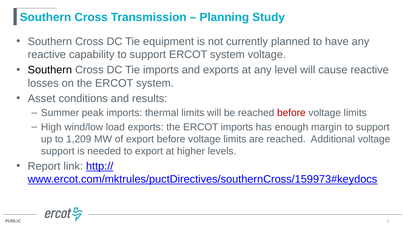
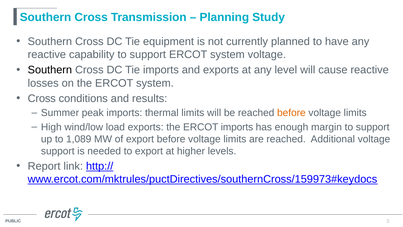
Asset at (42, 98): Asset -> Cross
before at (291, 113) colour: red -> orange
1,209: 1,209 -> 1,089
